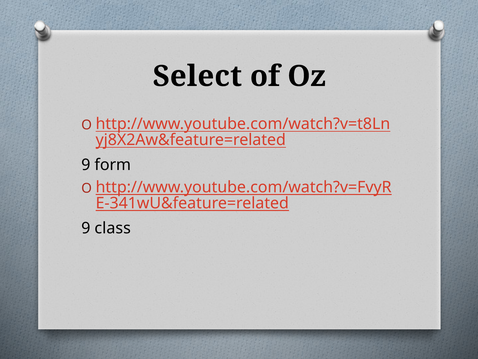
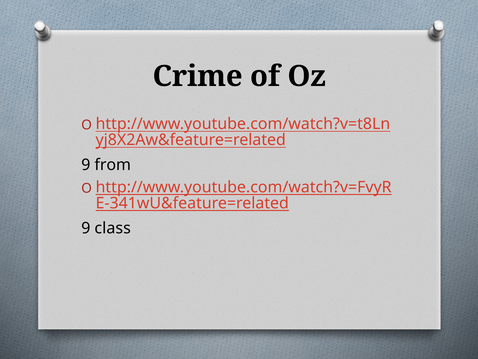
Select: Select -> Crime
form: form -> from
